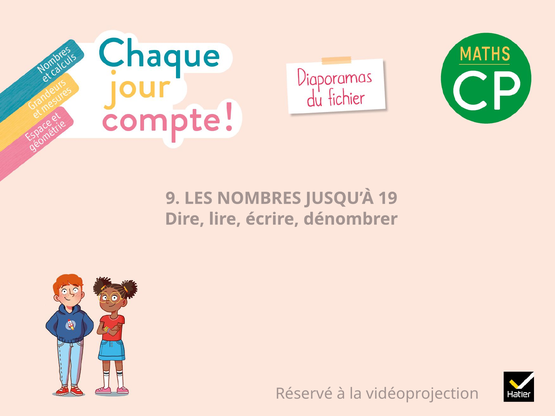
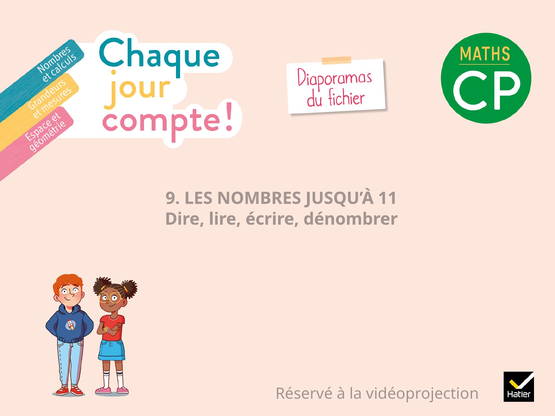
19: 19 -> 11
